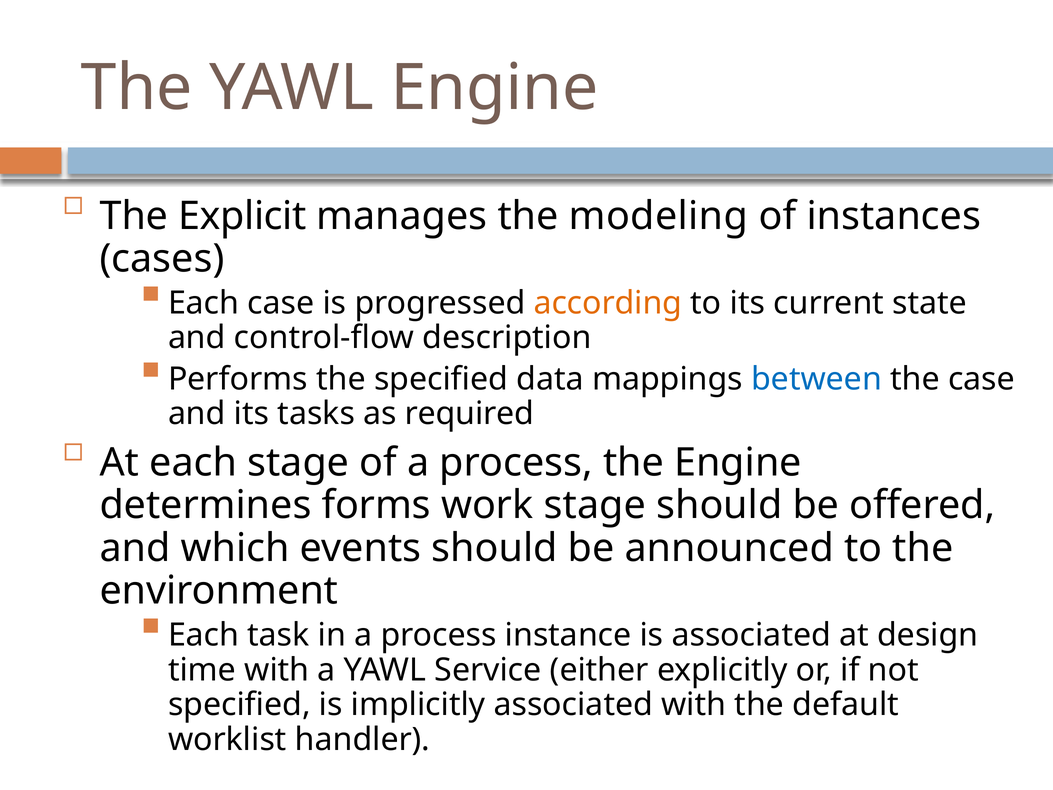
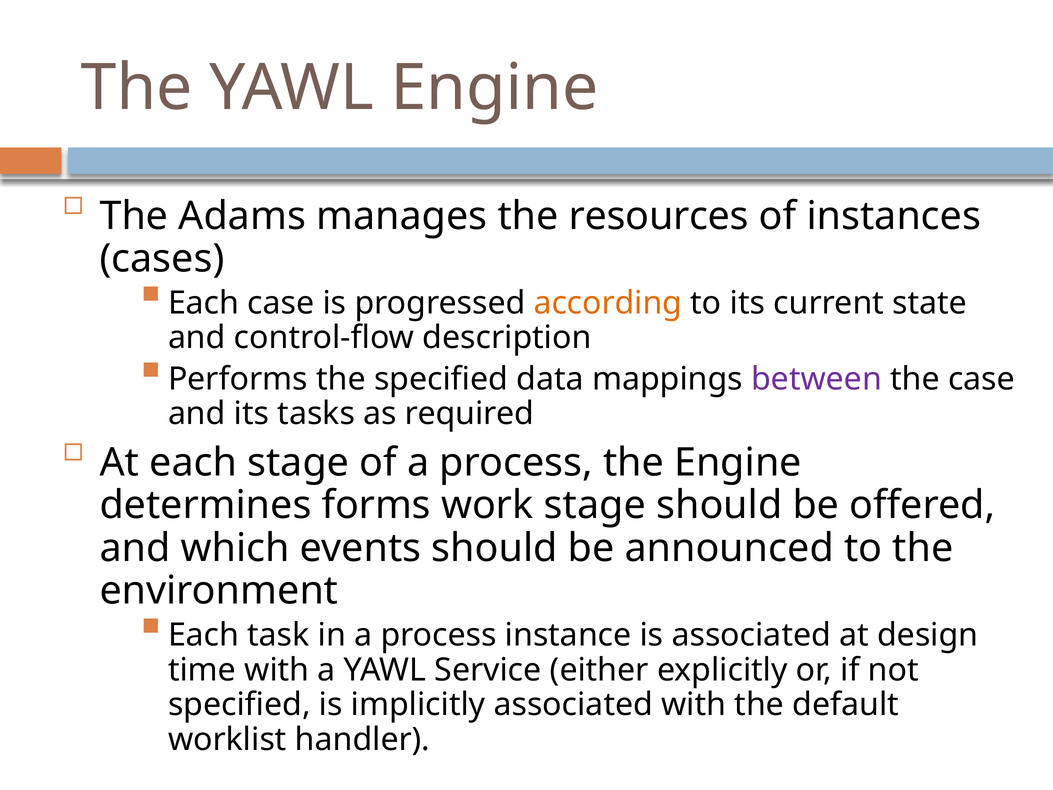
Explicit: Explicit -> Adams
modeling: modeling -> resources
between colour: blue -> purple
